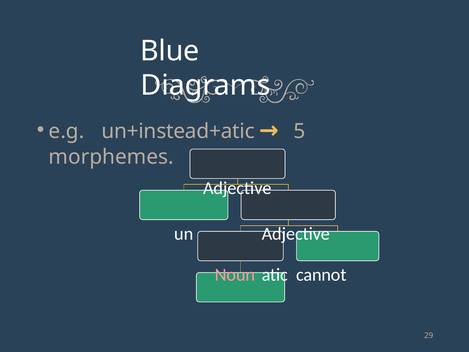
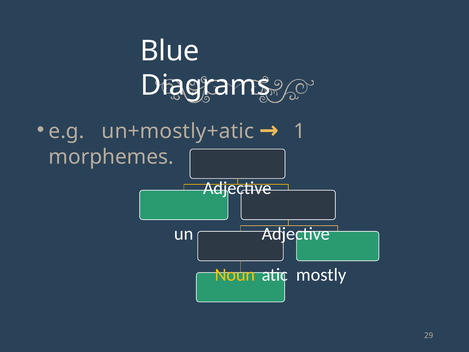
un+instead+atic: un+instead+atic -> un+mostly+atic
5: 5 -> 1
Noun colour: pink -> yellow
cannot: cannot -> mostly
